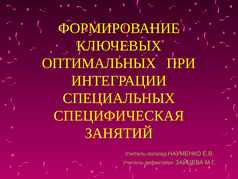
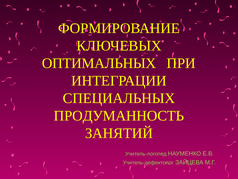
СПЕЦИФИЧЕСКАЯ: СПЕЦИФИЧЕСКАЯ -> ПРОДУМАННОСТЬ
